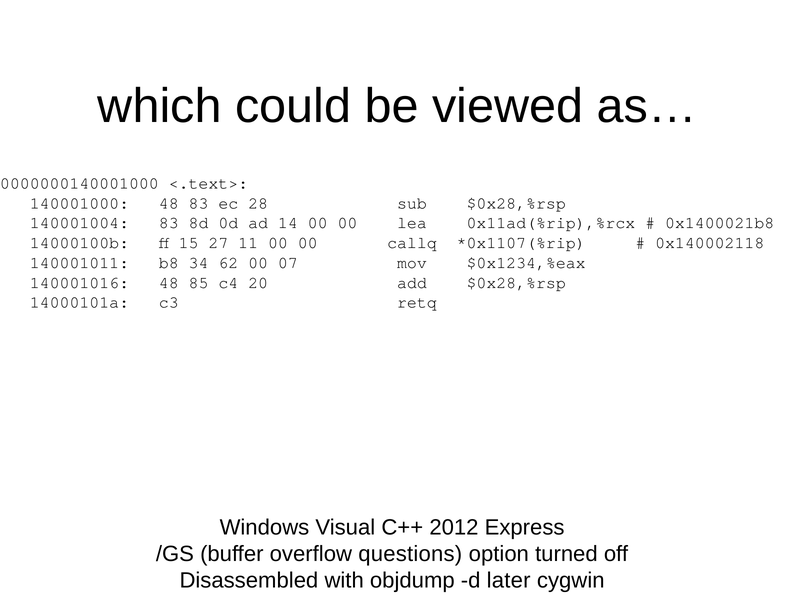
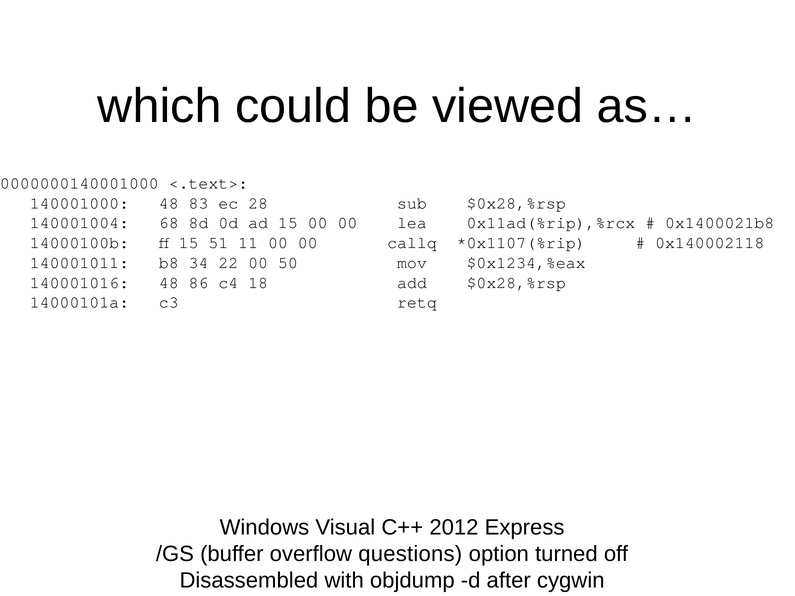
140001004 83: 83 -> 68
ad 14: 14 -> 15
27: 27 -> 51
62: 62 -> 22
07: 07 -> 50
85: 85 -> 86
20: 20 -> 18
later: later -> after
